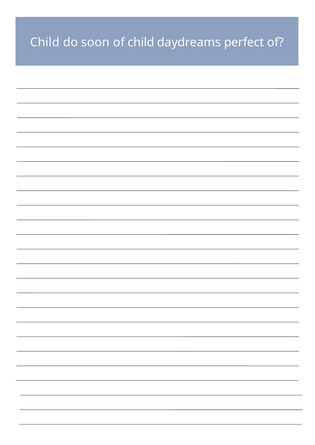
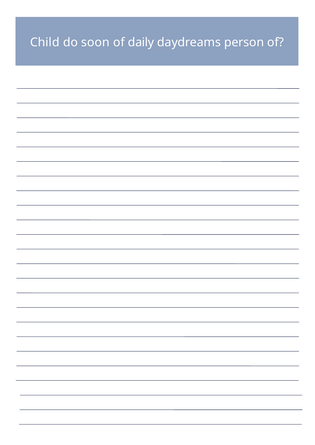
of child: child -> daily
perfect: perfect -> person
